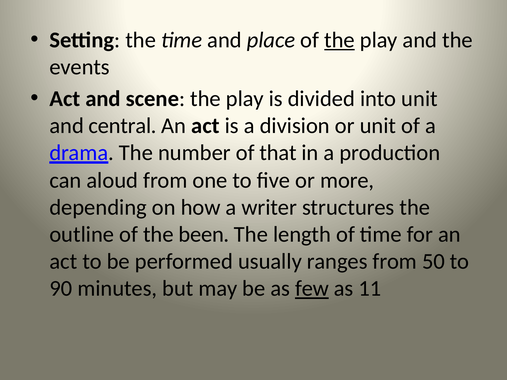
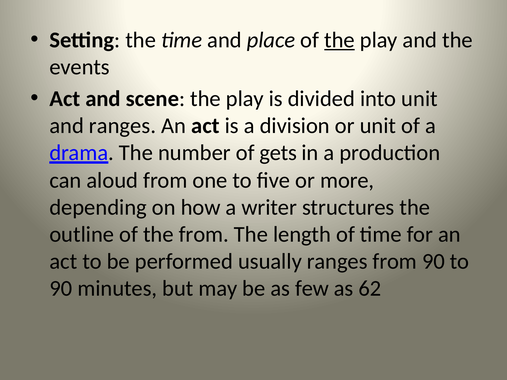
and central: central -> ranges
that: that -> gets
the been: been -> from
from 50: 50 -> 90
few underline: present -> none
11: 11 -> 62
